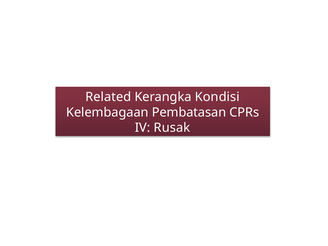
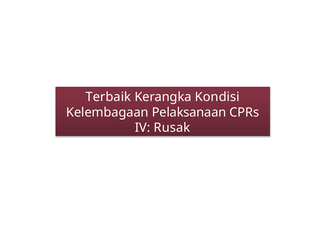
Related: Related -> Terbaik
Pembatasan: Pembatasan -> Pelaksanaan
